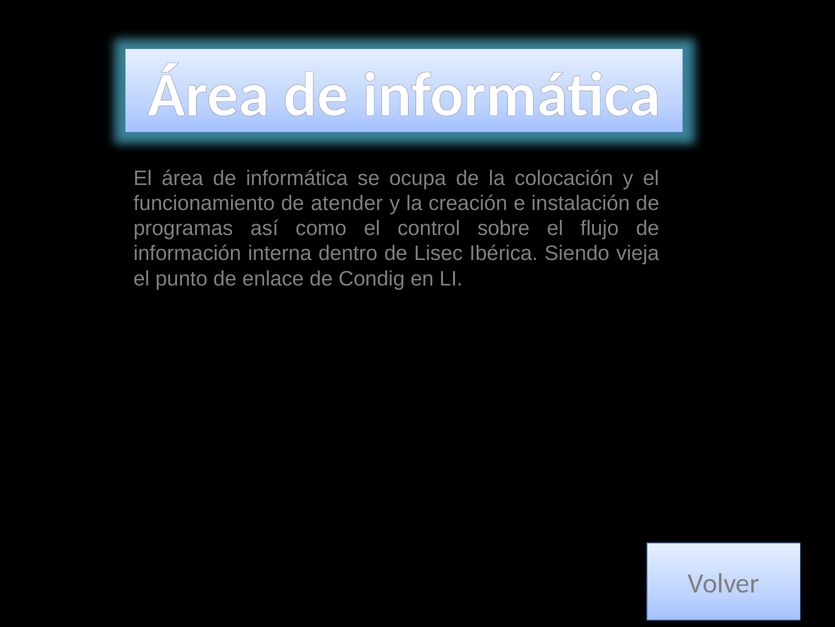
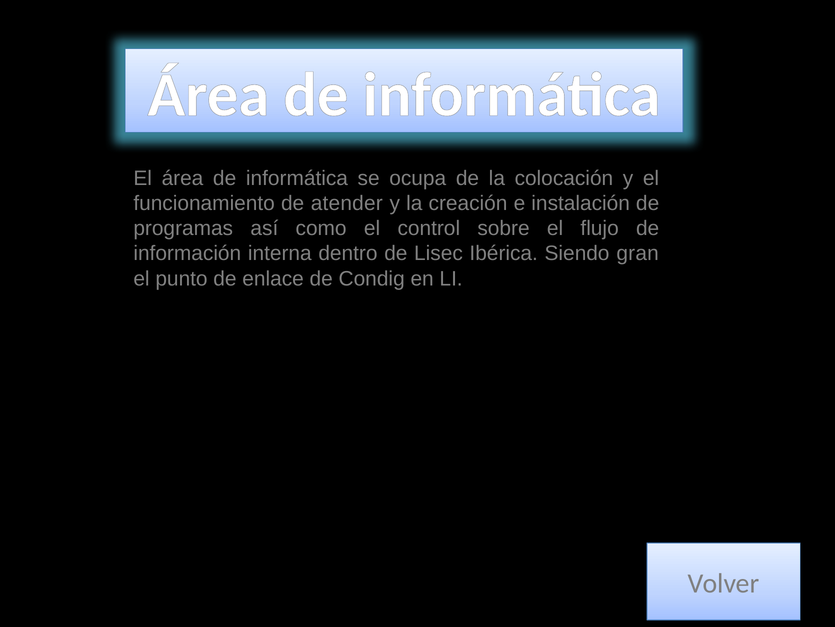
vieja: vieja -> gran
